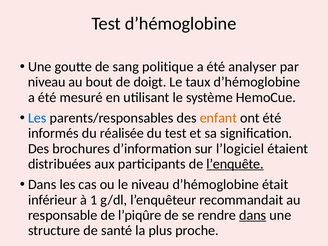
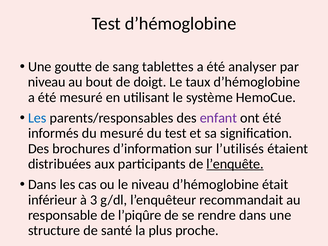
politique: politique -> tablettes
enfant colour: orange -> purple
du réalisée: réalisée -> mesuré
l’logiciel: l’logiciel -> l’utilisés
1: 1 -> 3
dans at (253, 215) underline: present -> none
